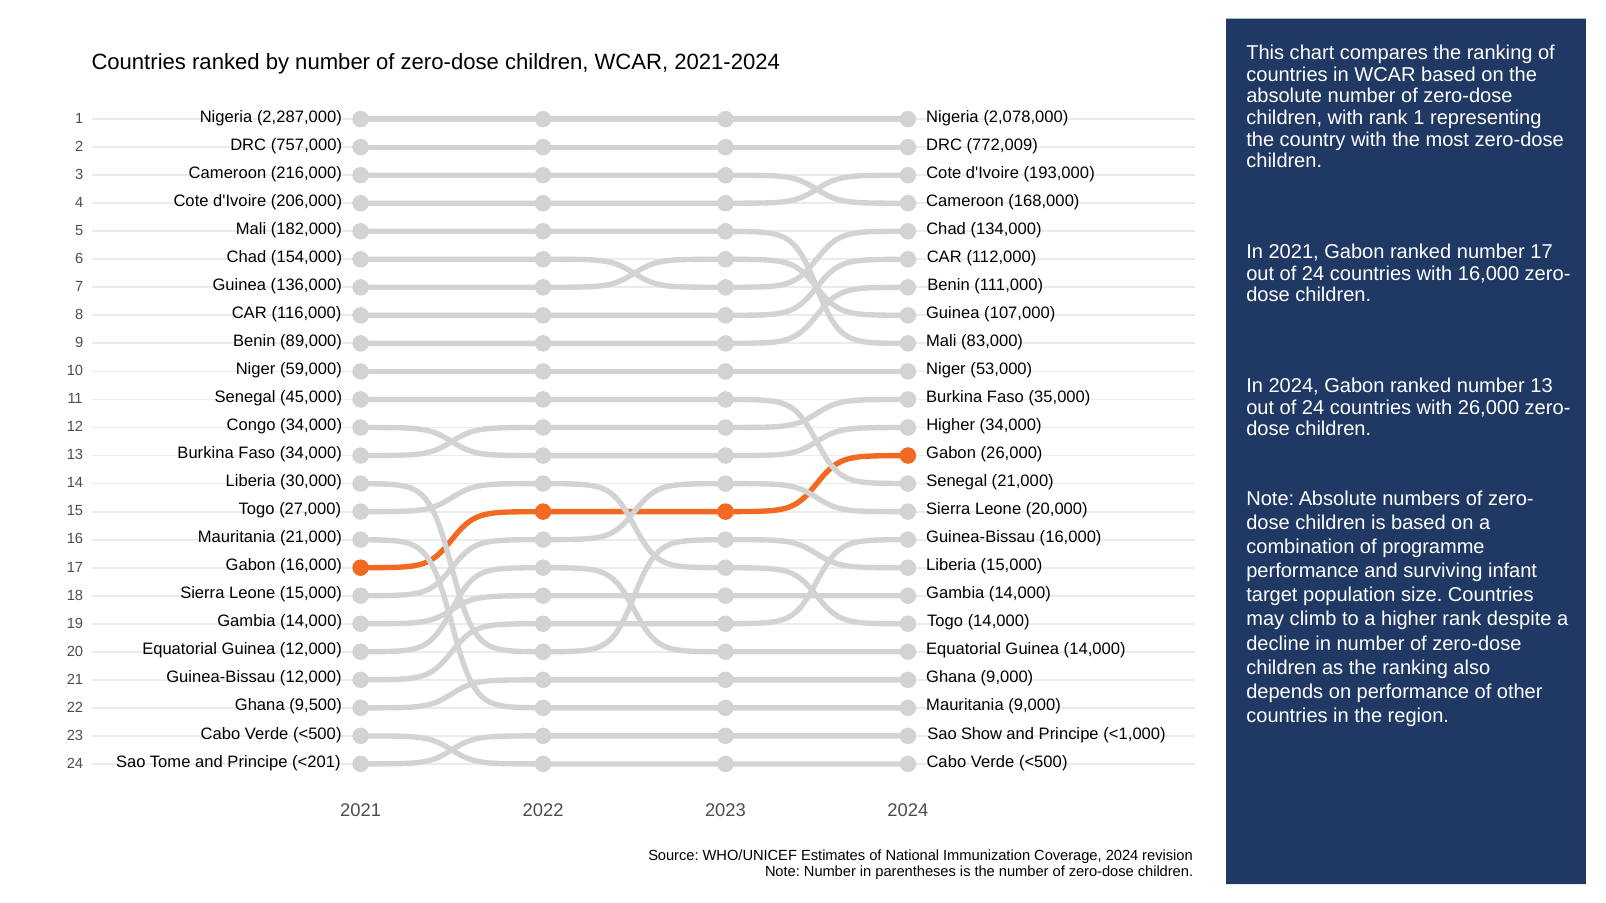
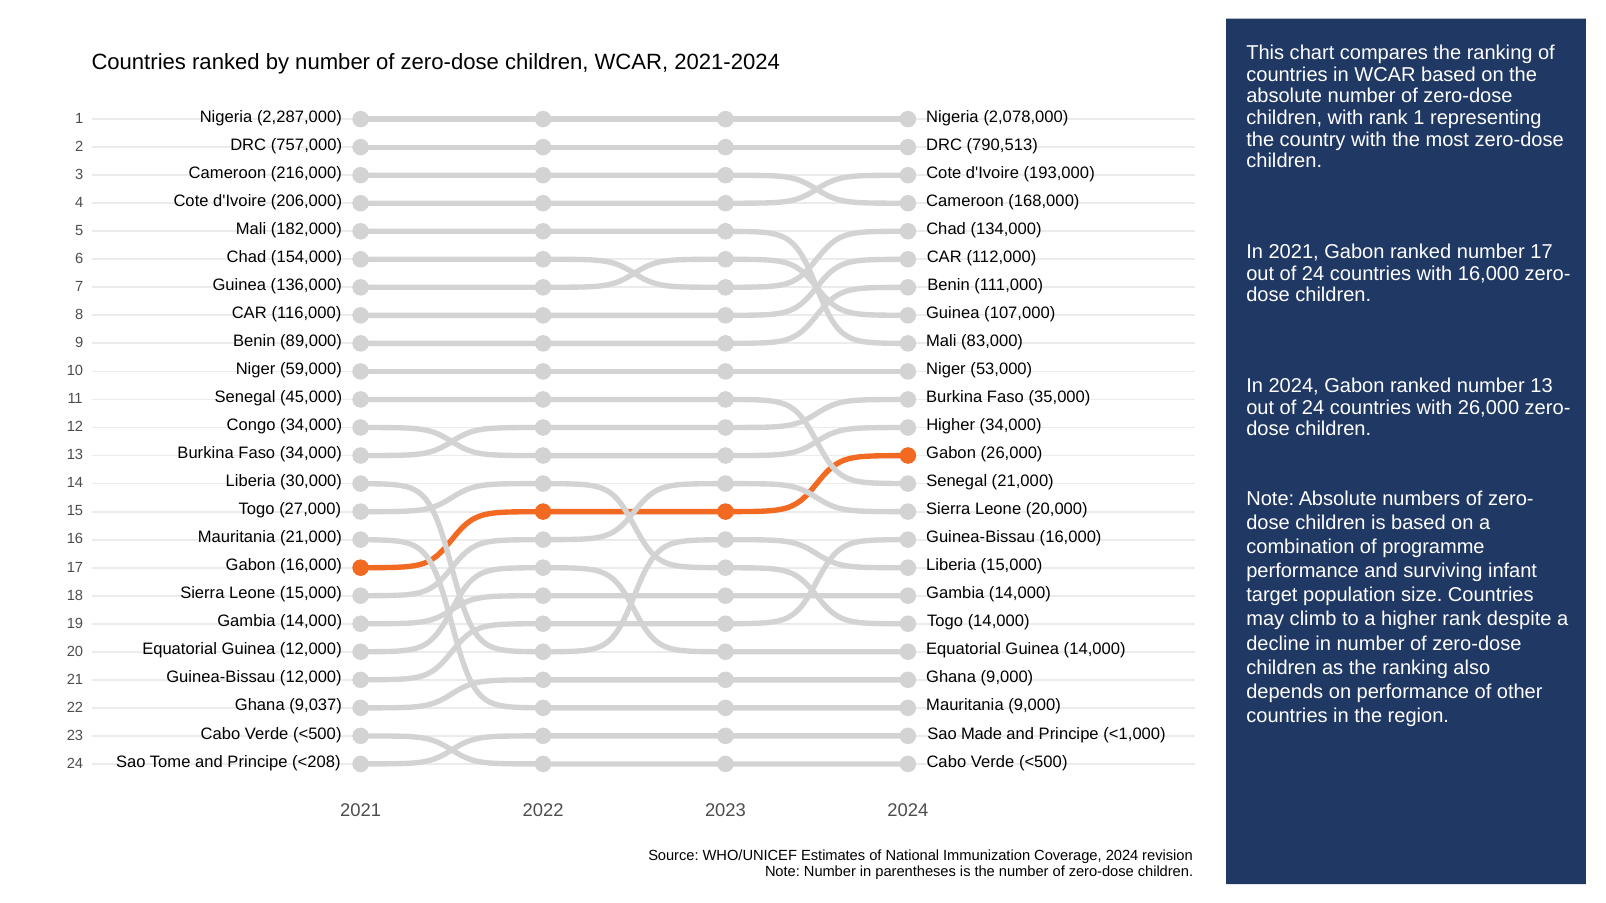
772,009: 772,009 -> 790,513
9,500: 9,500 -> 9,037
Show: Show -> Made
<201: <201 -> <208
